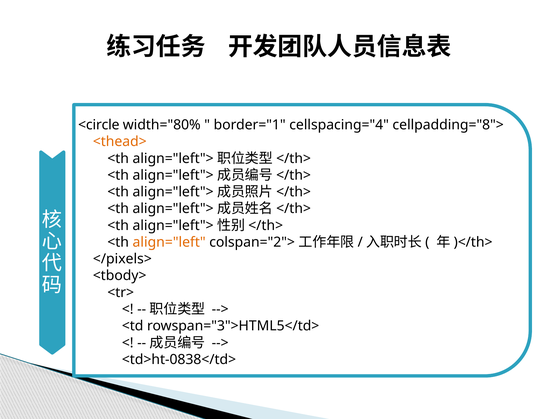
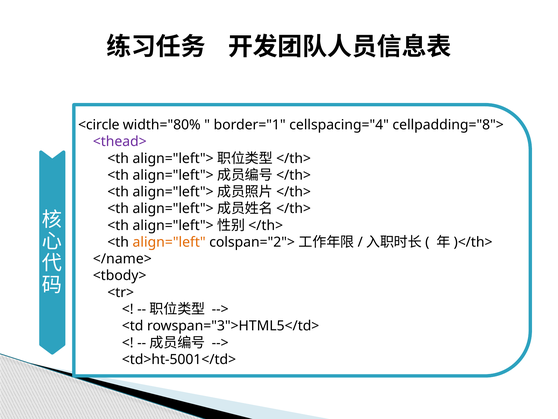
<thead> colour: orange -> purple
</pixels>: </pixels> -> </name>
<td>ht-0838</td>: <td>ht-0838</td> -> <td>ht-5001</td>
